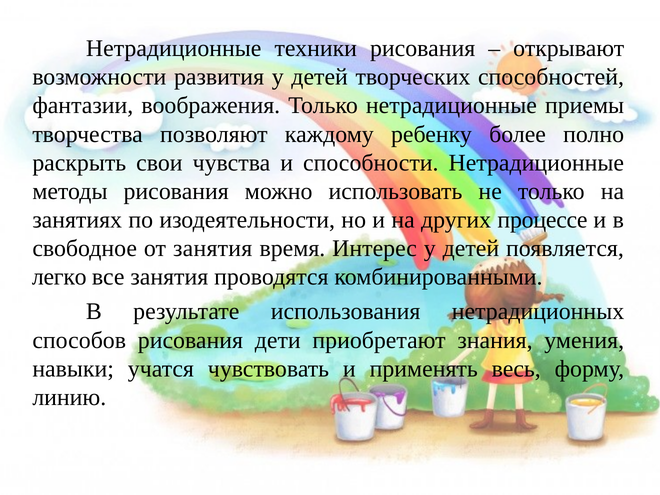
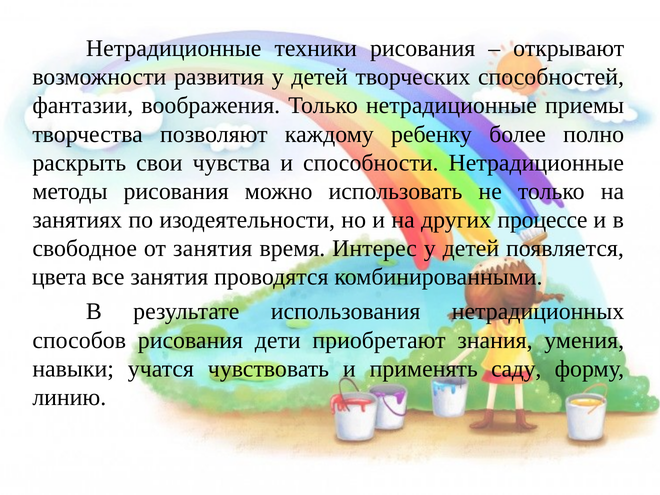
легко: легко -> цвета
весь: весь -> саду
